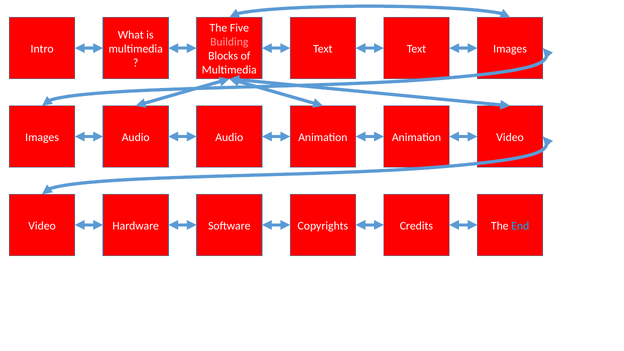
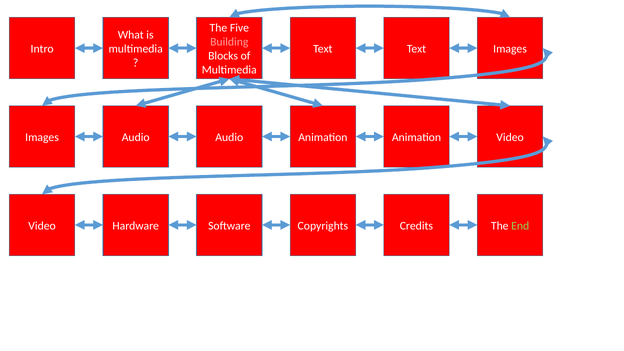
End colour: light blue -> light green
